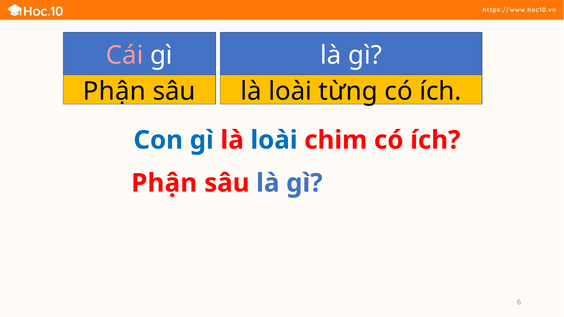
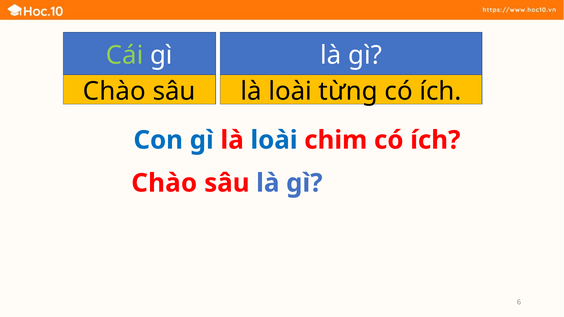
Cái colour: pink -> light green
Phận at (114, 91): Phận -> Chào
Phận at (164, 183): Phận -> Chào
